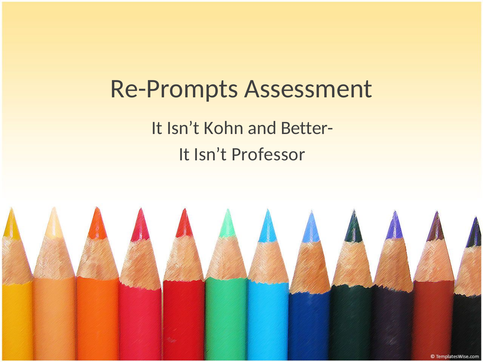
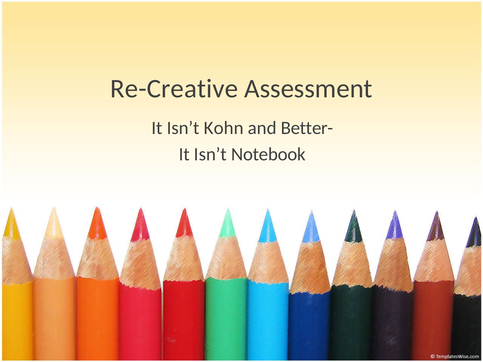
Re-Prompts: Re-Prompts -> Re-Creative
Professor: Professor -> Notebook
